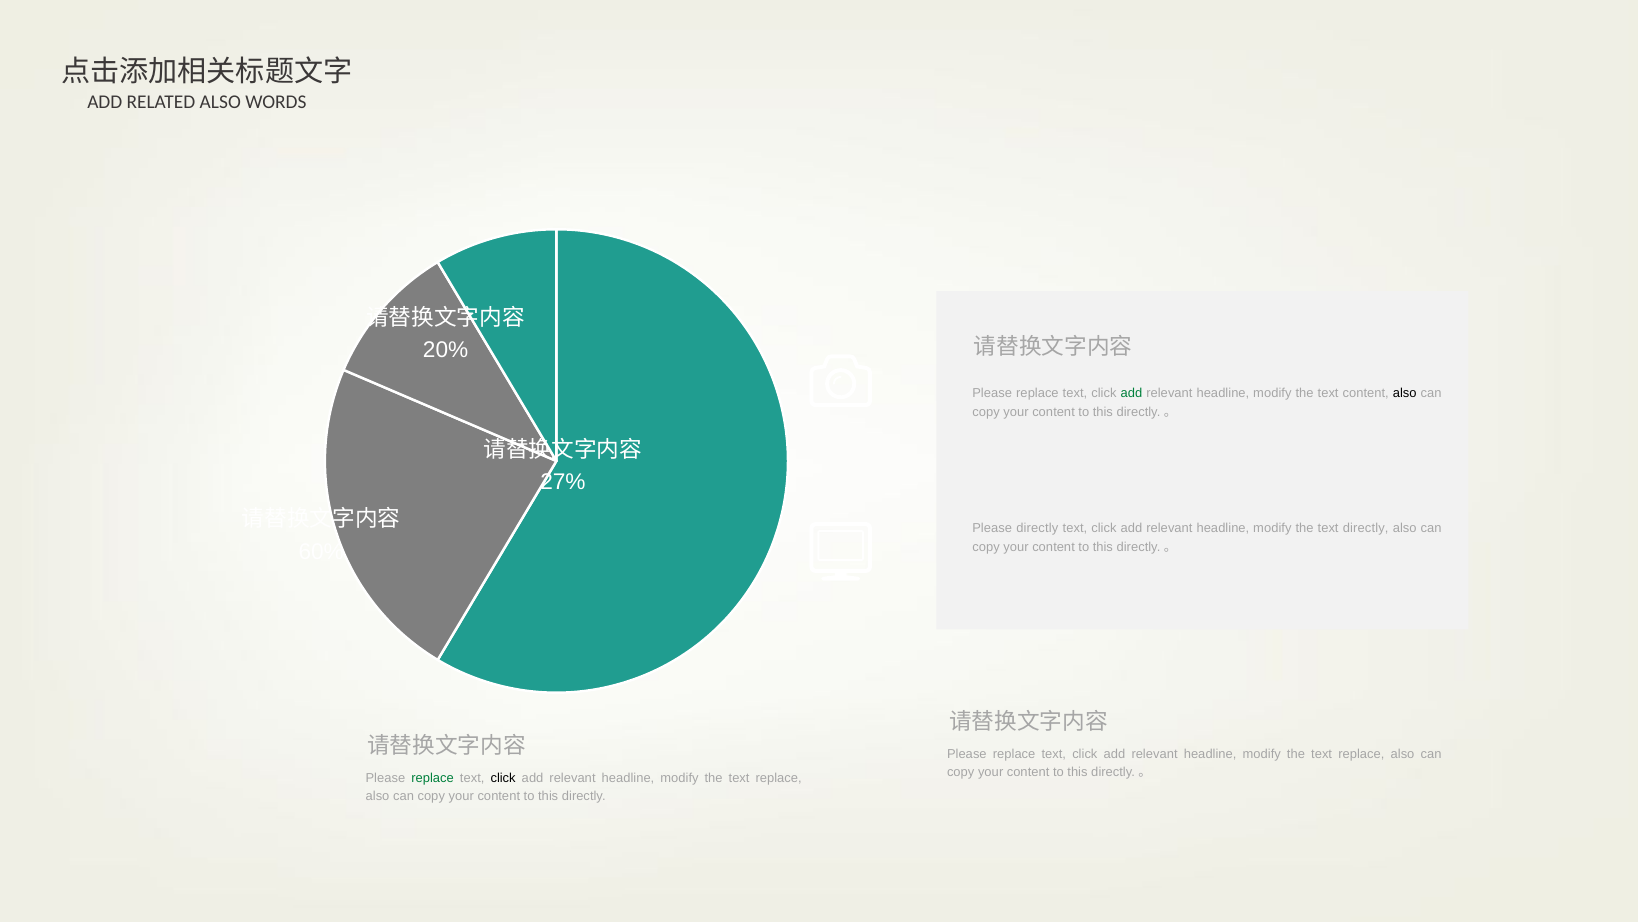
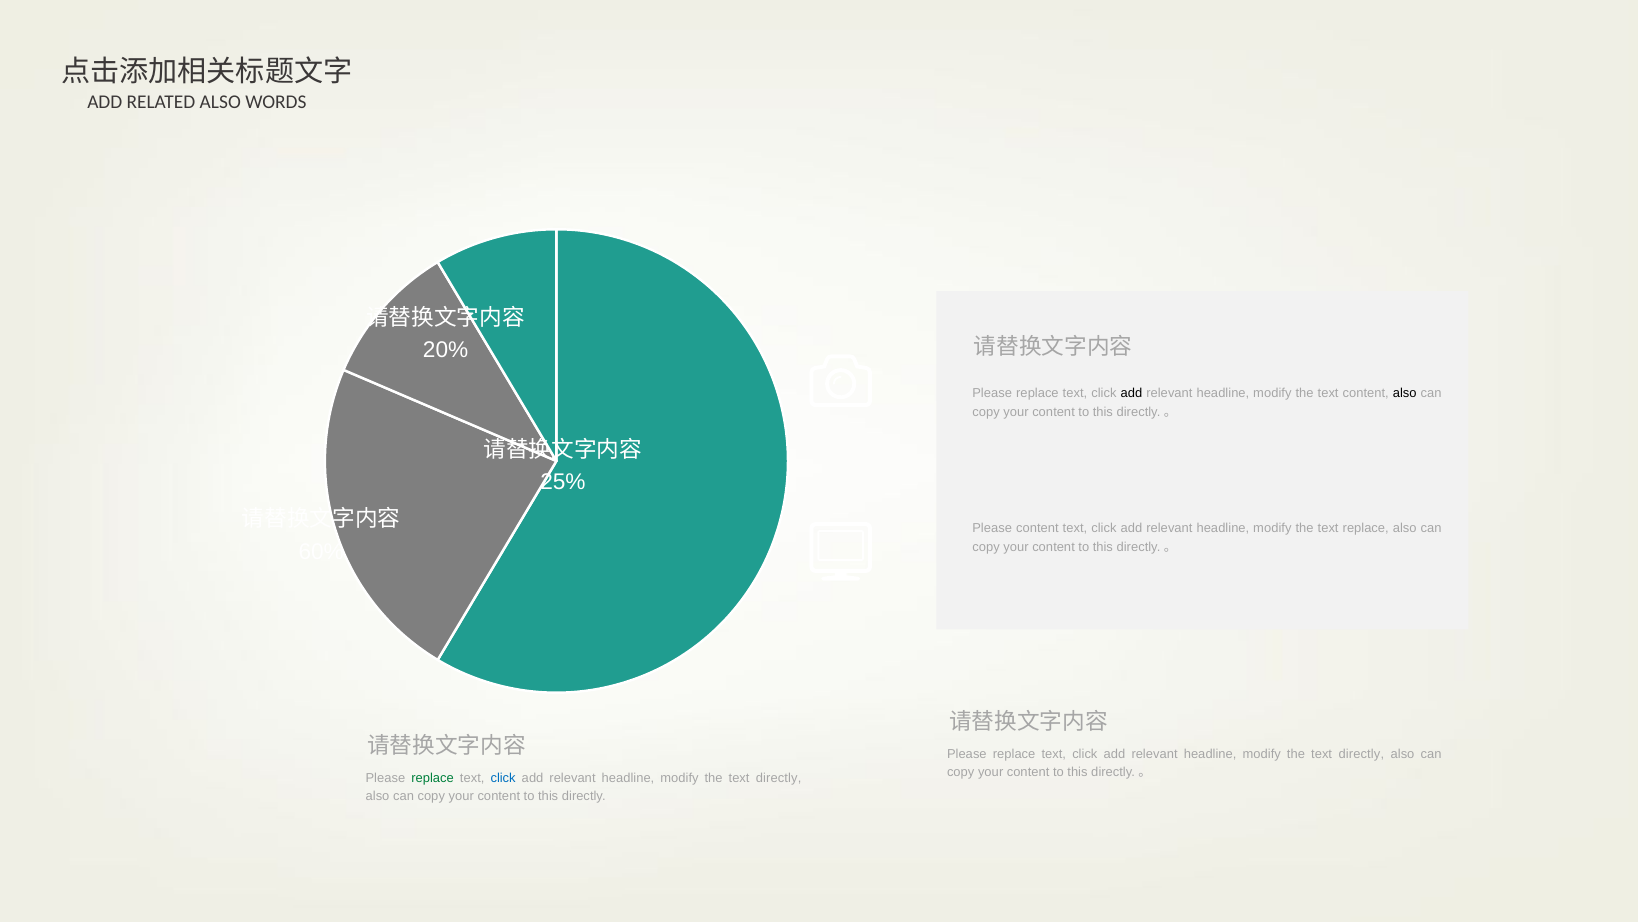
add at (1131, 393) colour: green -> black
27%: 27% -> 25%
Please directly: directly -> content
text directly: directly -> replace
replace at (1361, 753): replace -> directly
click at (503, 777) colour: black -> blue
replace at (779, 777): replace -> directly
